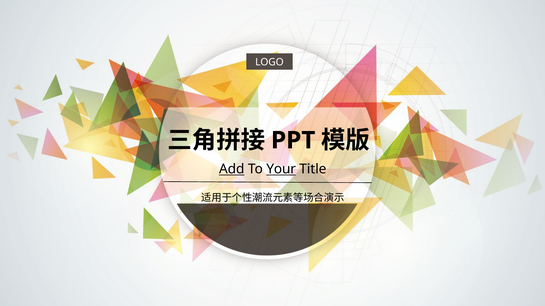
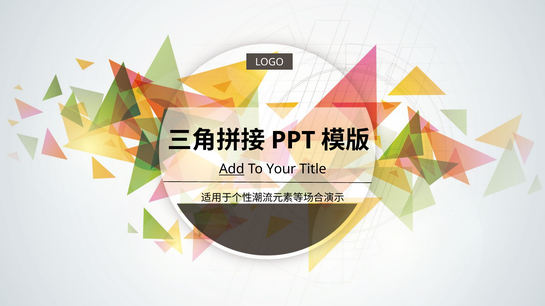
Your underline: present -> none
